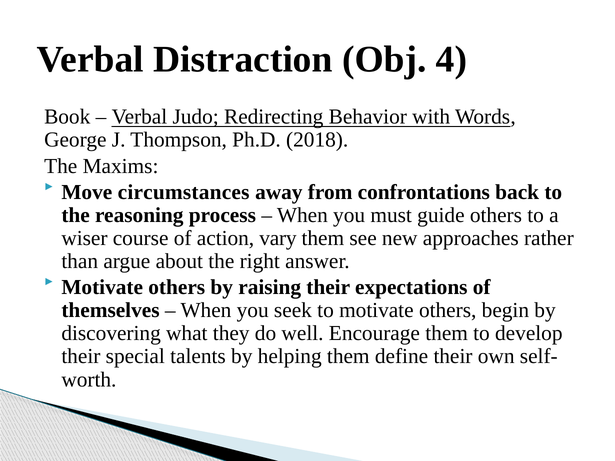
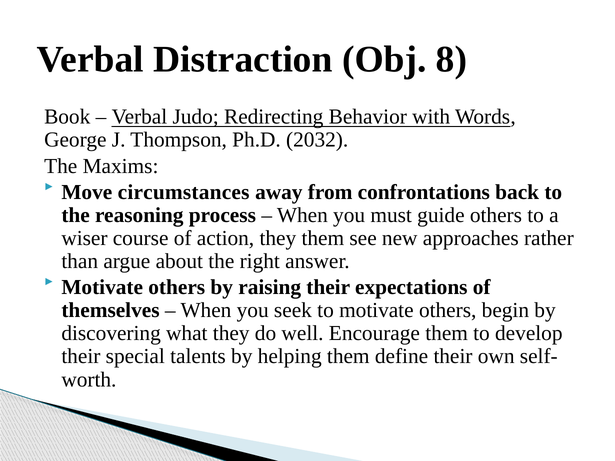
4: 4 -> 8
2018: 2018 -> 2032
action vary: vary -> they
